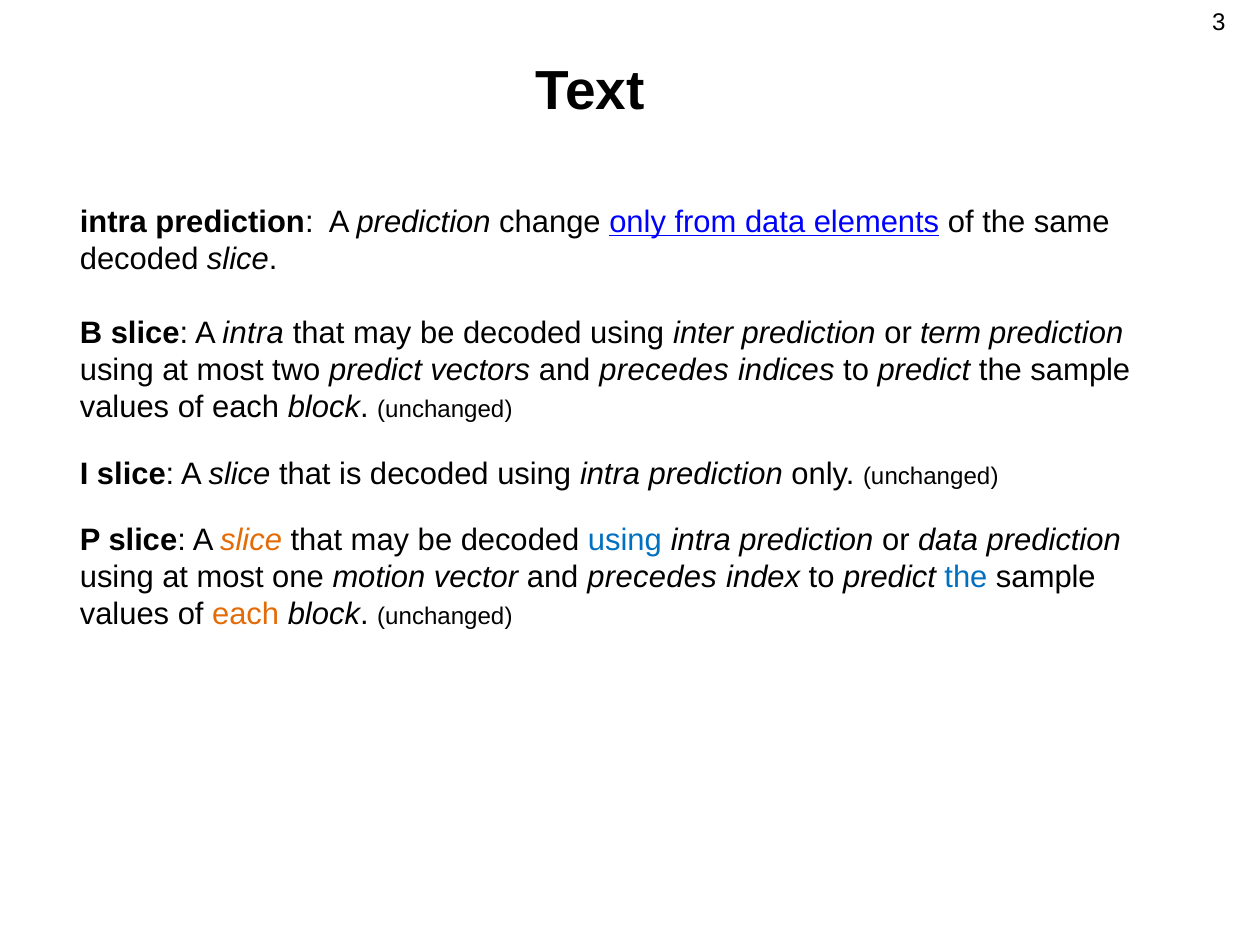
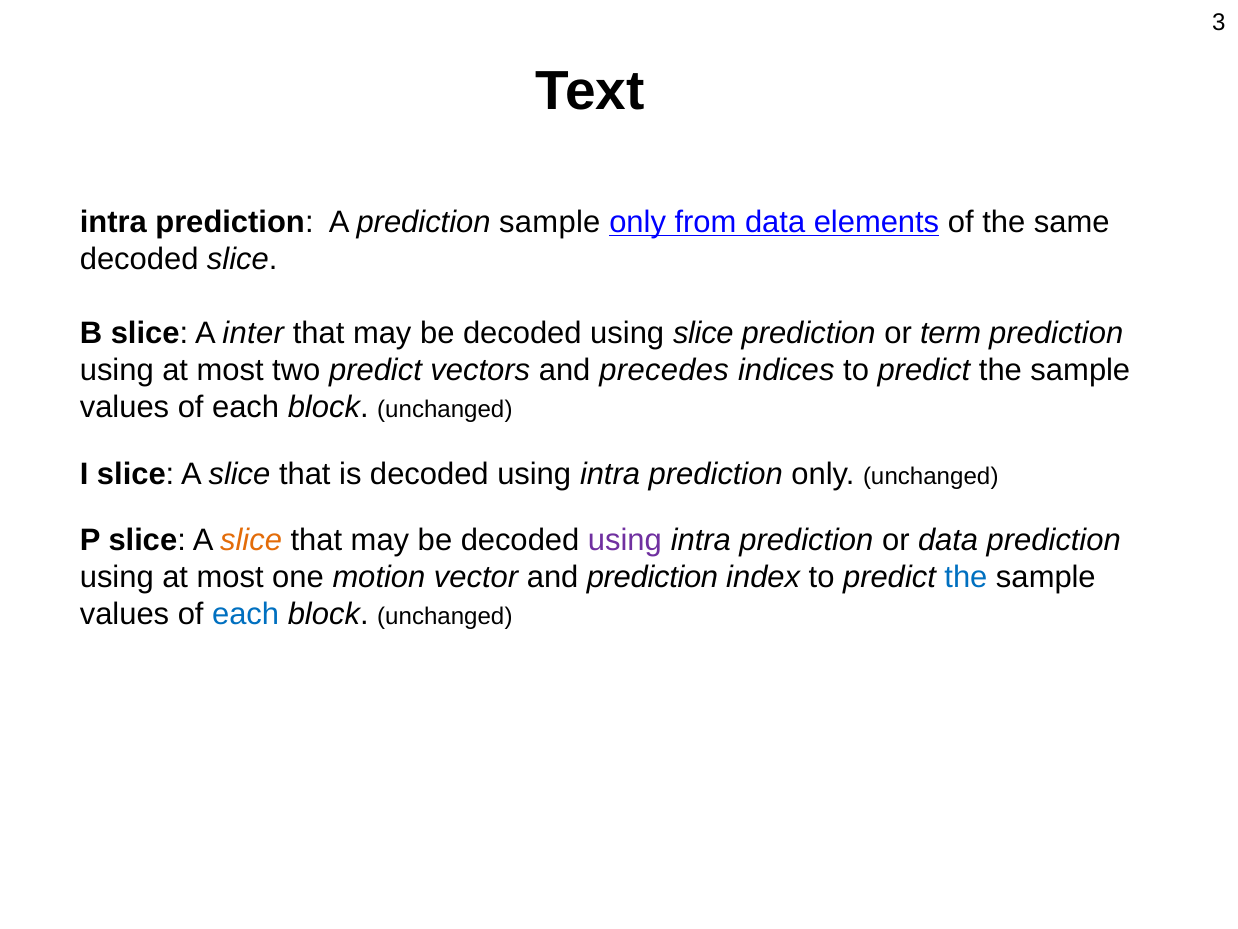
prediction change: change -> sample
A intra: intra -> inter
using inter: inter -> slice
using at (625, 540) colour: blue -> purple
vector and precedes: precedes -> prediction
each at (246, 614) colour: orange -> blue
